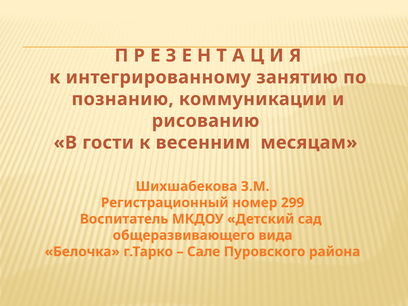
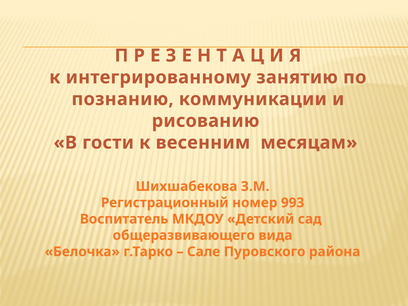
299: 299 -> 993
